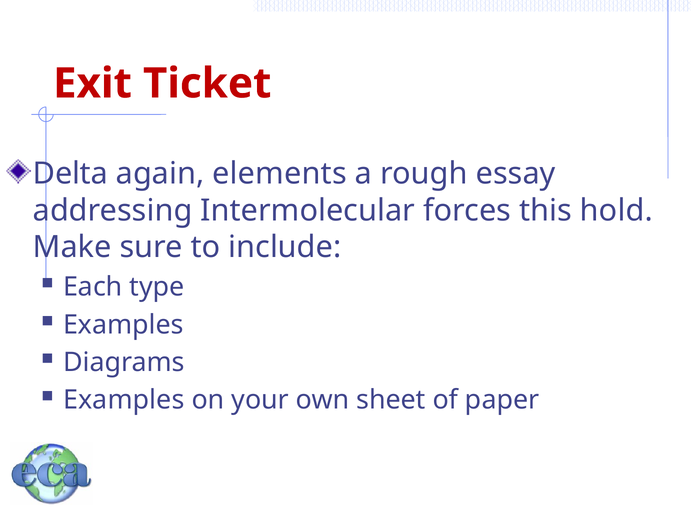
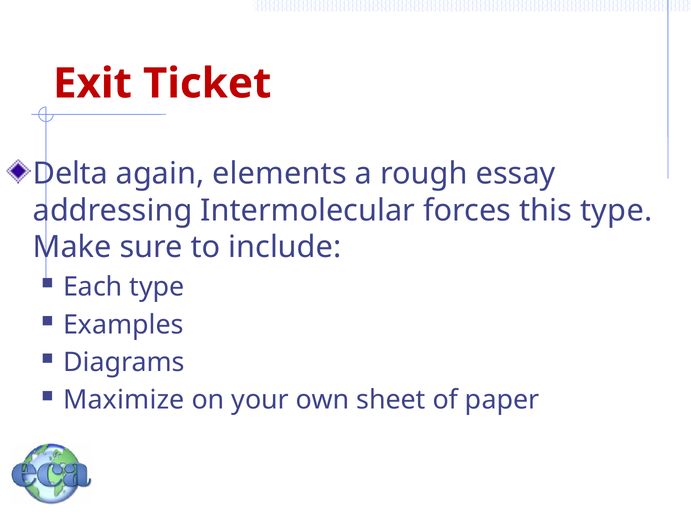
this hold: hold -> type
Examples at (124, 400): Examples -> Maximize
